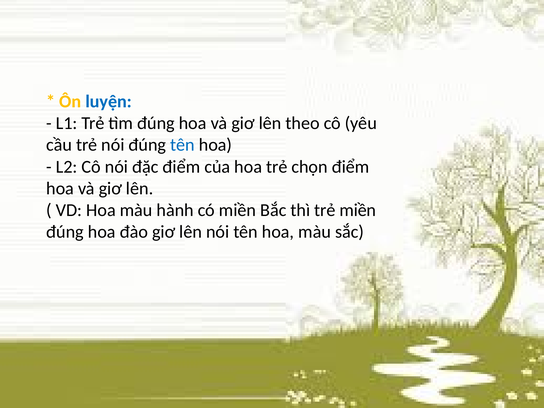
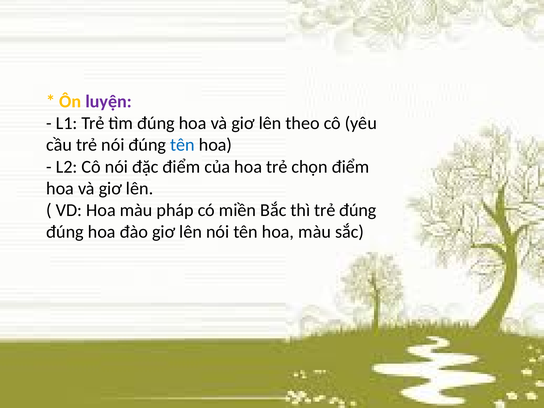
luyện colour: blue -> purple
hành: hành -> pháp
trẻ miền: miền -> đúng
